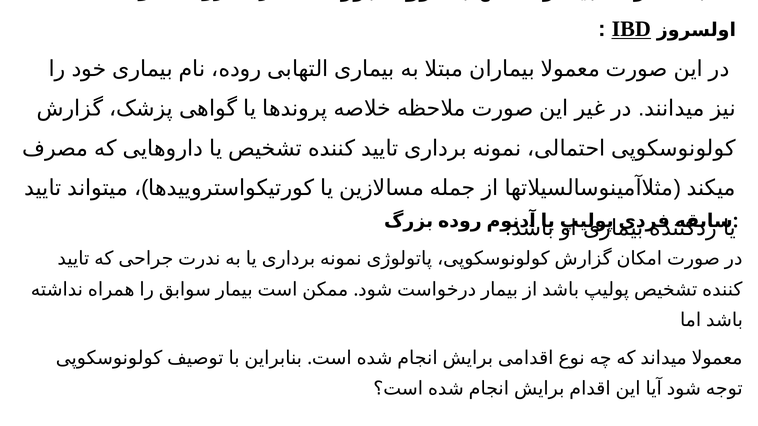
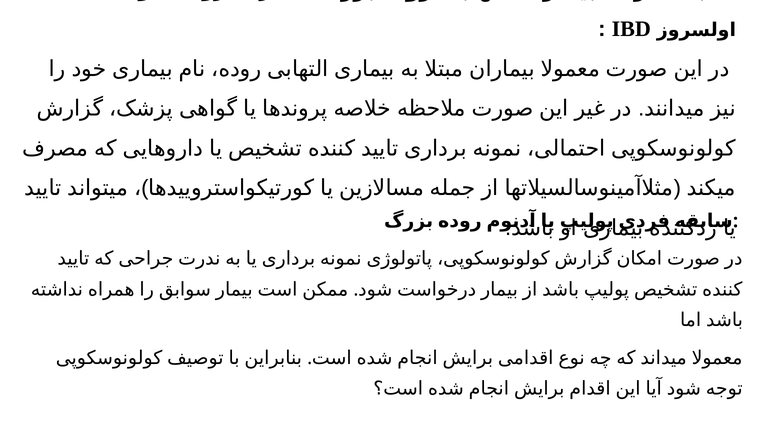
IBD underline: present -> none
